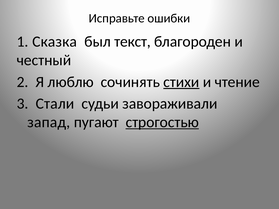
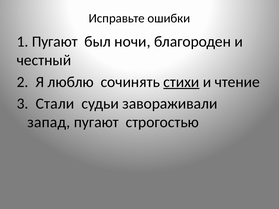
1 Сказка: Сказка -> Пугают
текст: текст -> ночи
строгостью underline: present -> none
